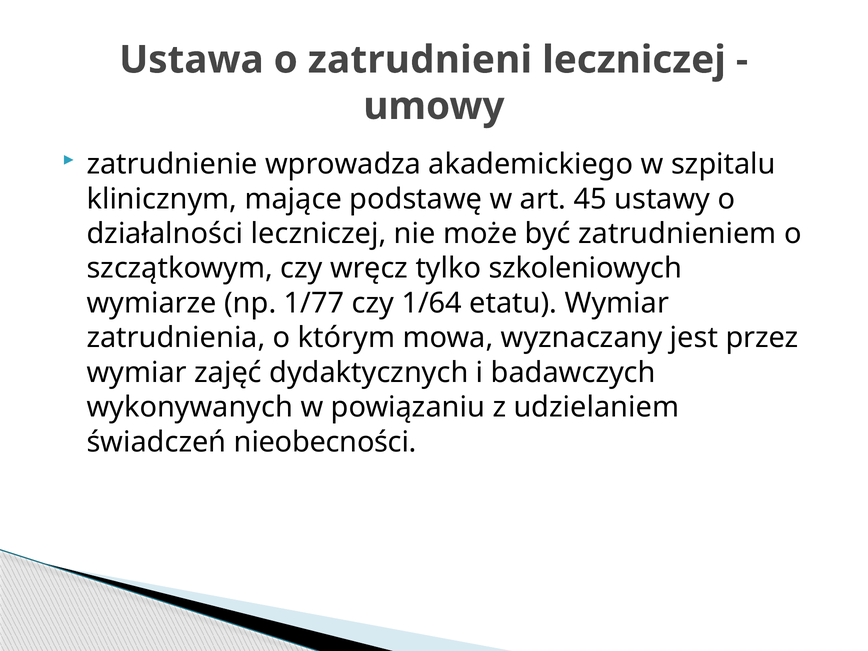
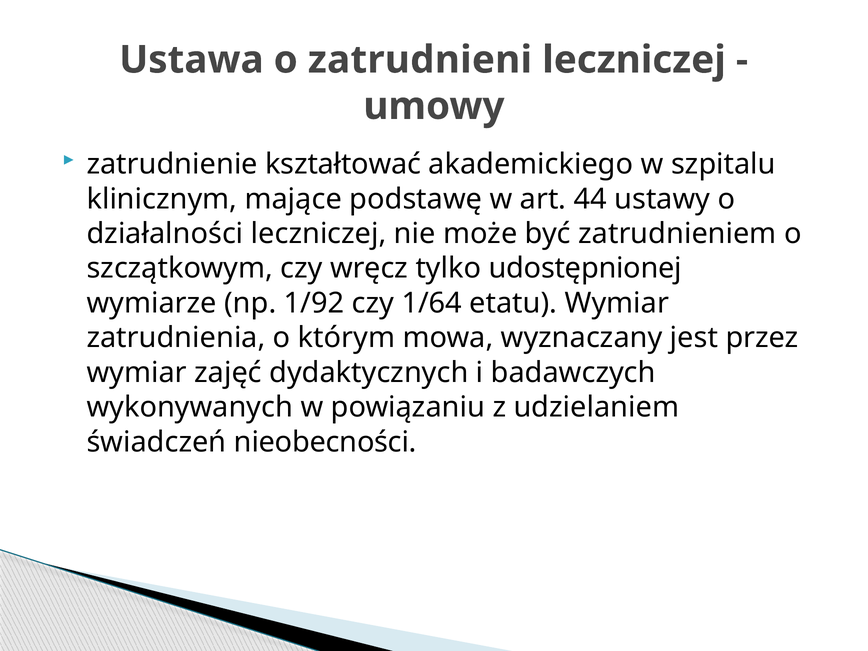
wprowadza: wprowadza -> kształtować
45: 45 -> 44
szkoleniowych: szkoleniowych -> udostępnionej
1/77: 1/77 -> 1/92
